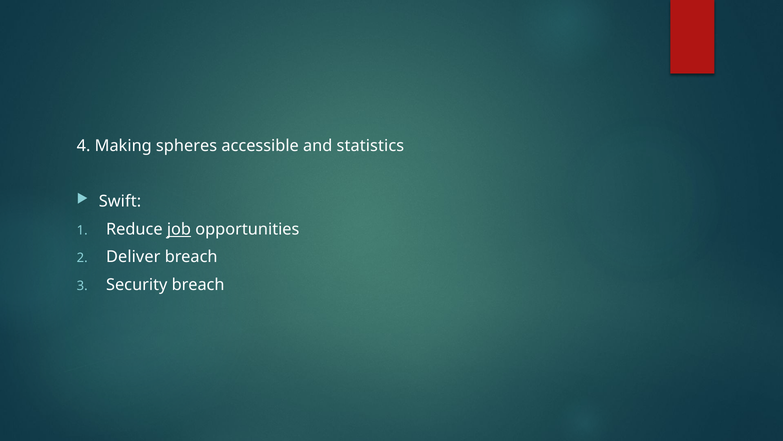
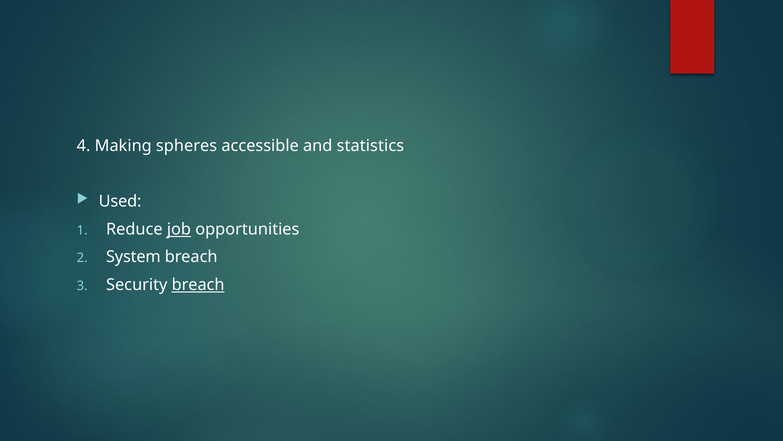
Swift: Swift -> Used
Deliver: Deliver -> System
breach at (198, 284) underline: none -> present
